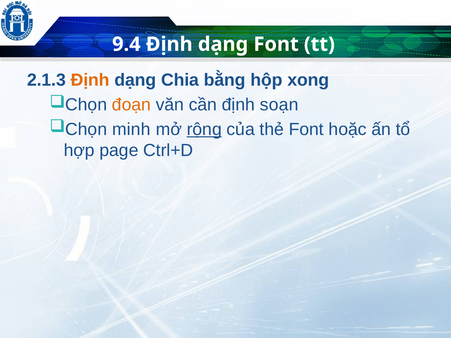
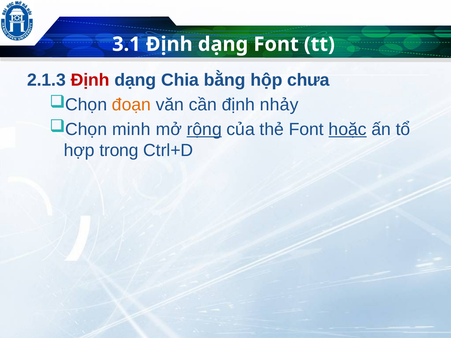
9.4: 9.4 -> 3.1
Định at (90, 80) colour: orange -> red
xong: xong -> chưa
soạn: soạn -> nhảy
hoặc underline: none -> present
page: page -> trong
